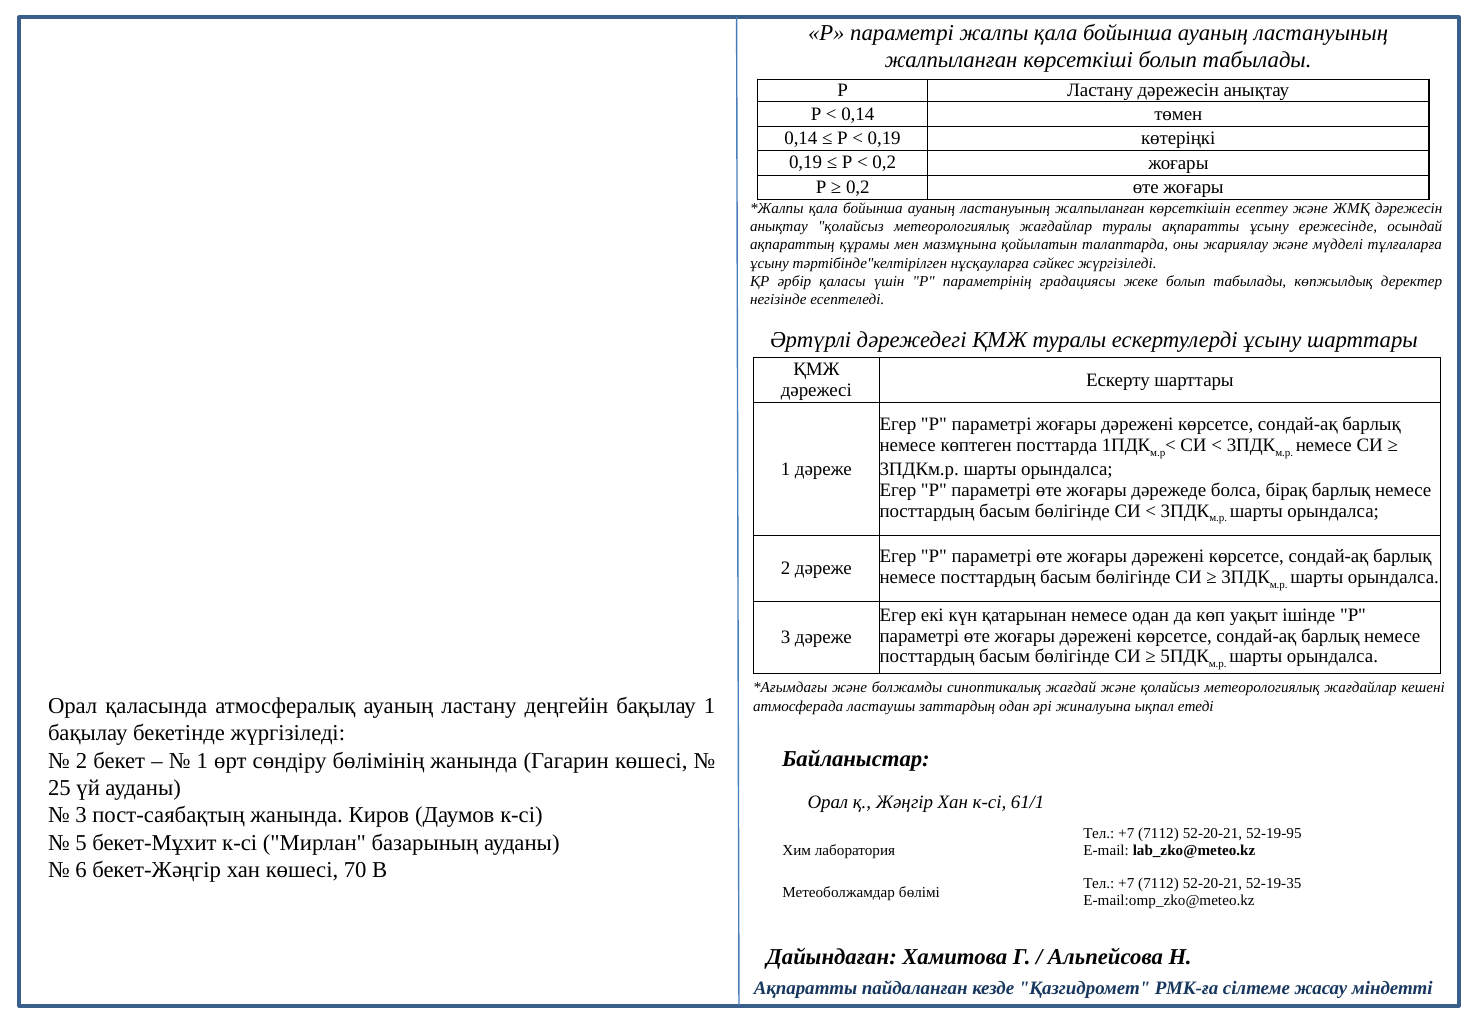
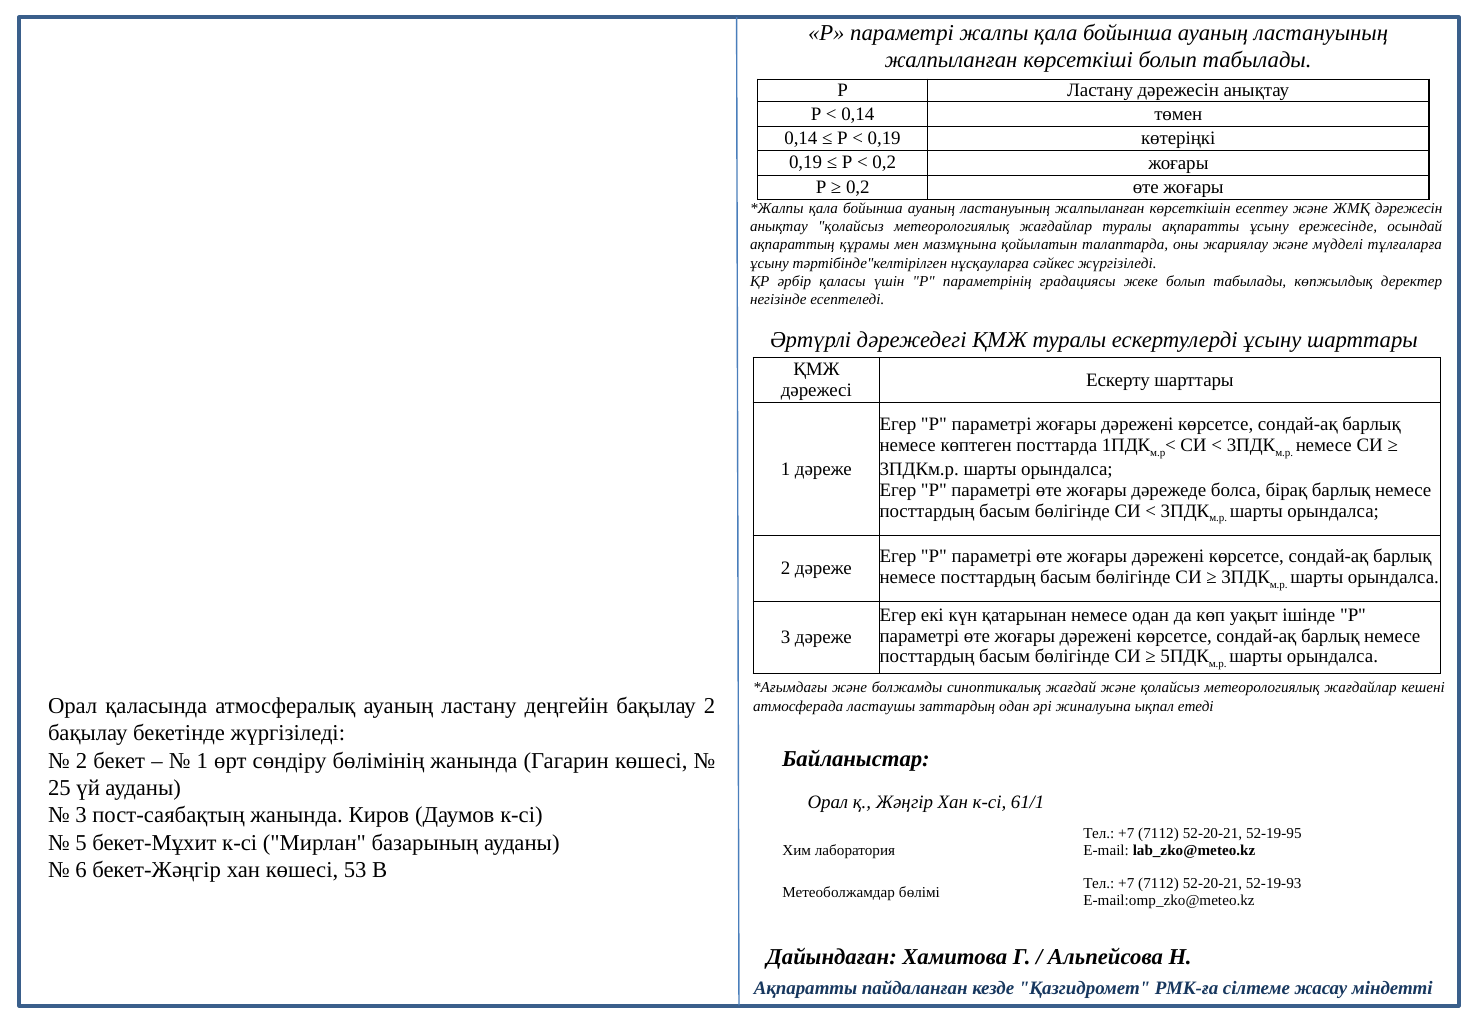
бақылау 1: 1 -> 2
70: 70 -> 53
52-19-35: 52-19-35 -> 52-19-93
